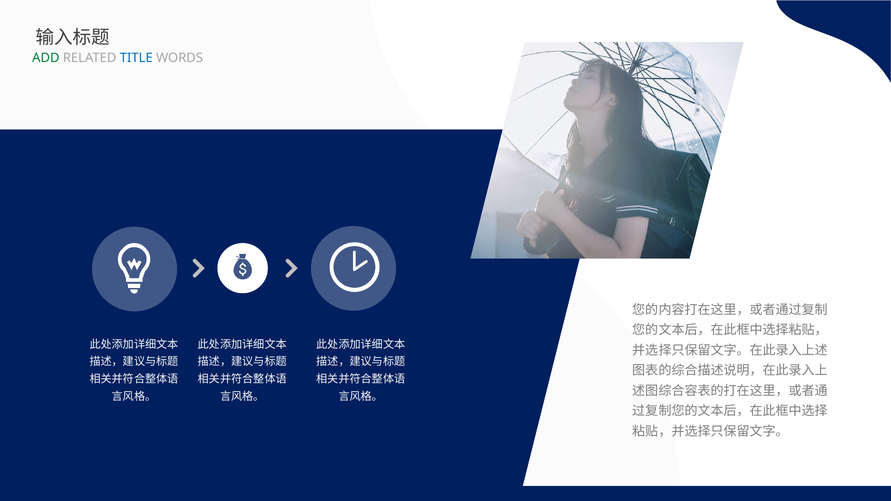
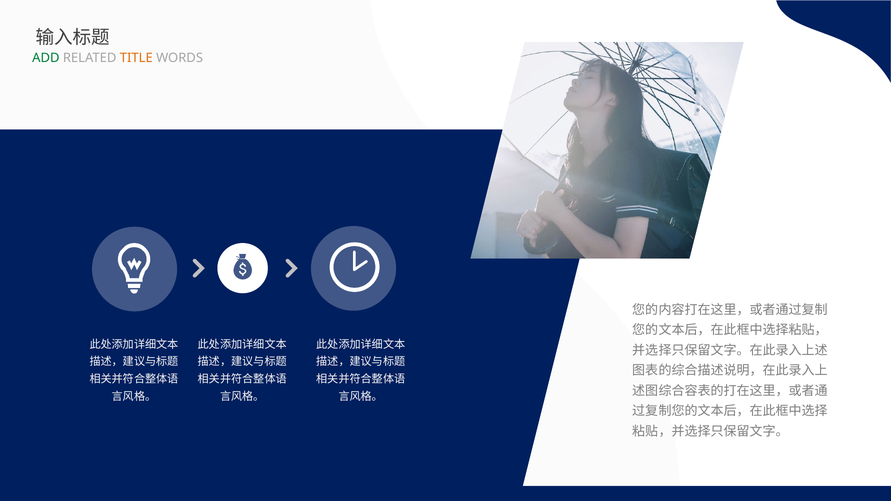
TITLE colour: blue -> orange
